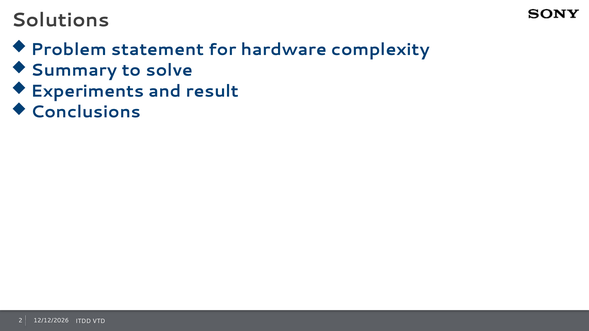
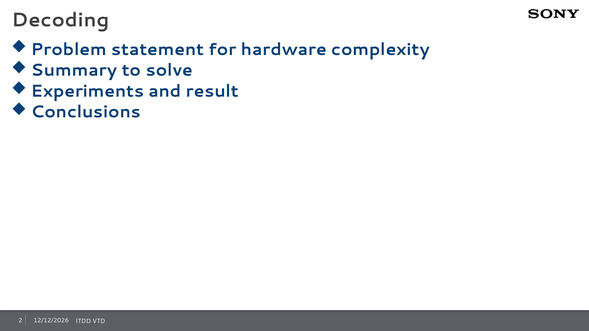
Solutions: Solutions -> Decoding
